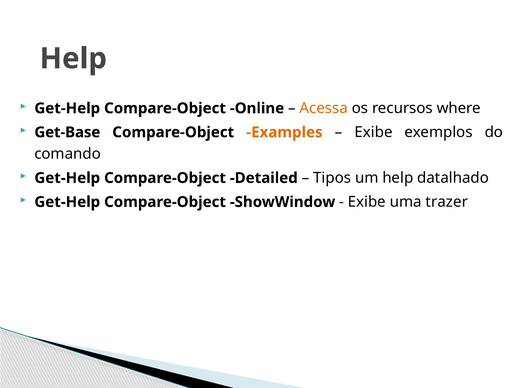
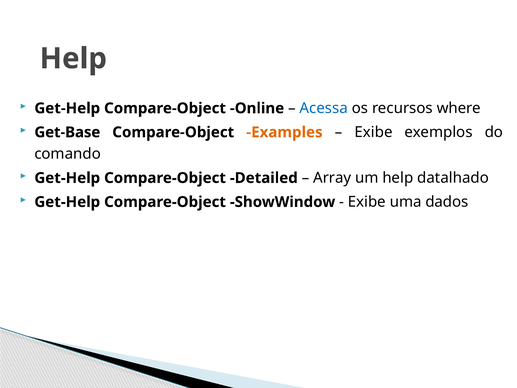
Acessa colour: orange -> blue
Tipos: Tipos -> Array
trazer: trazer -> dados
